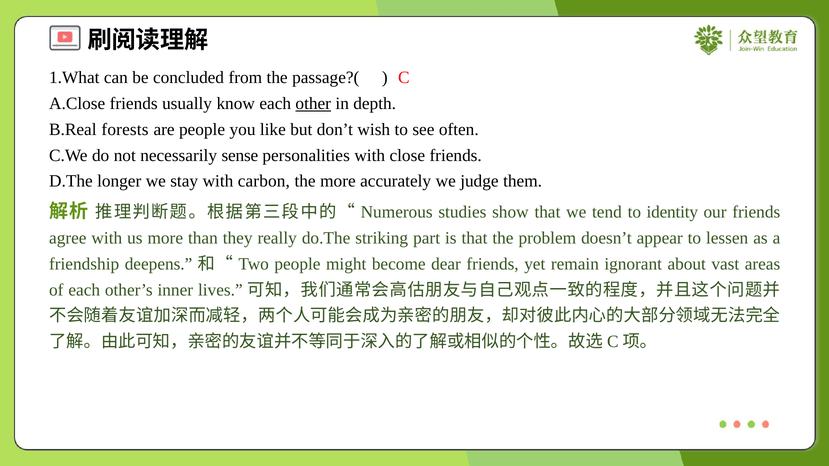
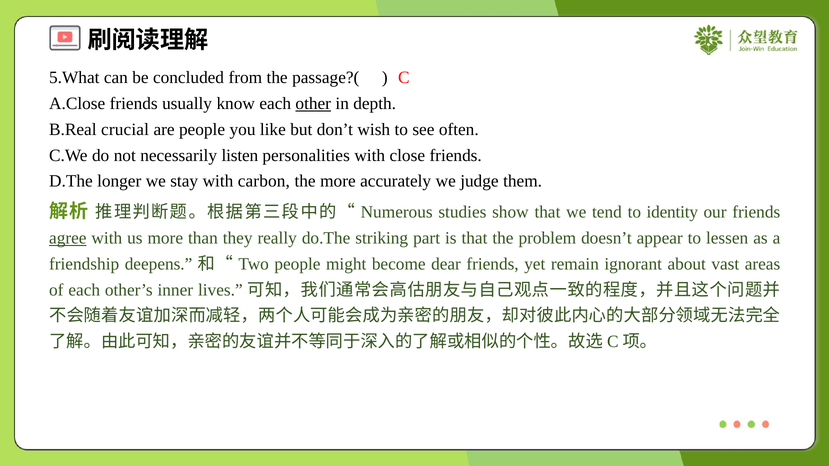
1.What: 1.What -> 5.What
forests: forests -> crucial
sense: sense -> listen
agree underline: none -> present
